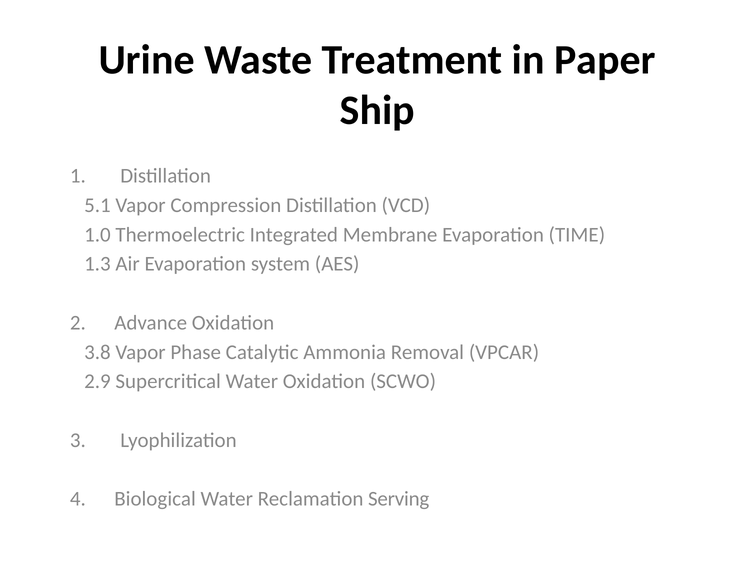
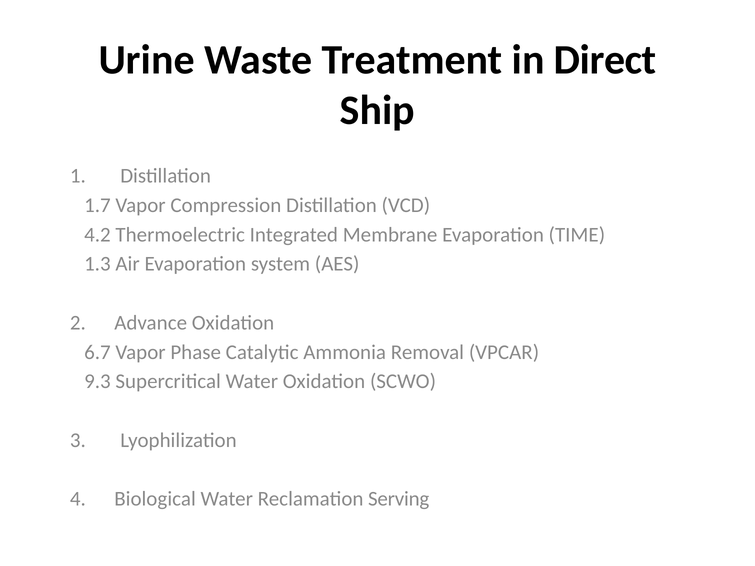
Paper: Paper -> Direct
5.1: 5.1 -> 1.7
1.0: 1.0 -> 4.2
3.8: 3.8 -> 6.7
2.9: 2.9 -> 9.3
